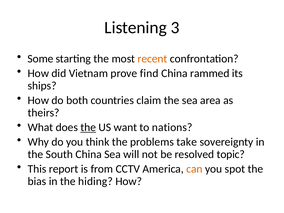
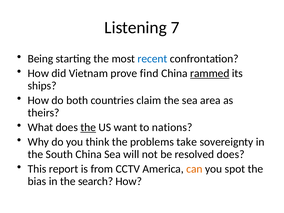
3: 3 -> 7
Some: Some -> Being
recent colour: orange -> blue
rammed underline: none -> present
resolved topic: topic -> does
hiding: hiding -> search
